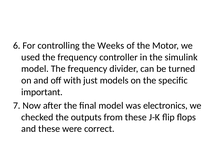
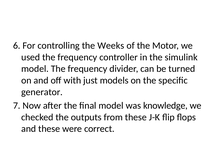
important: important -> generator
electronics: electronics -> knowledge
